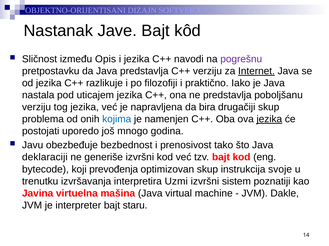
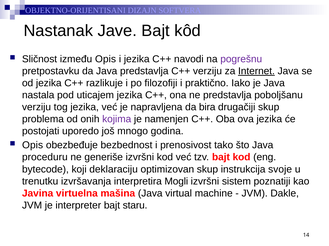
kojima colour: blue -> purple
jezika at (269, 119) underline: present -> none
Javu at (33, 146): Javu -> Opis
deklaraciji: deklaraciji -> proceduru
prevođenja: prevođenja -> deklaraciju
Uzmi: Uzmi -> Mogli
